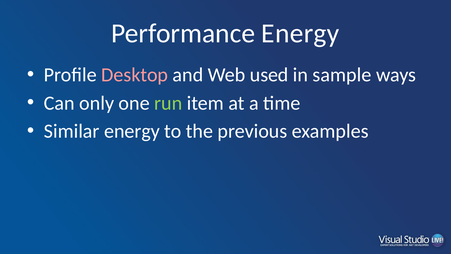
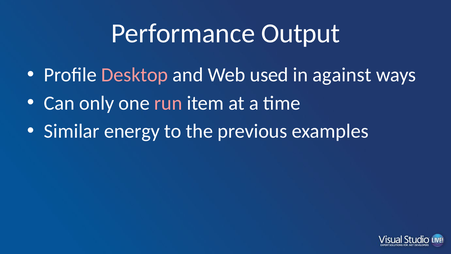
Performance Energy: Energy -> Output
sample: sample -> against
run colour: light green -> pink
